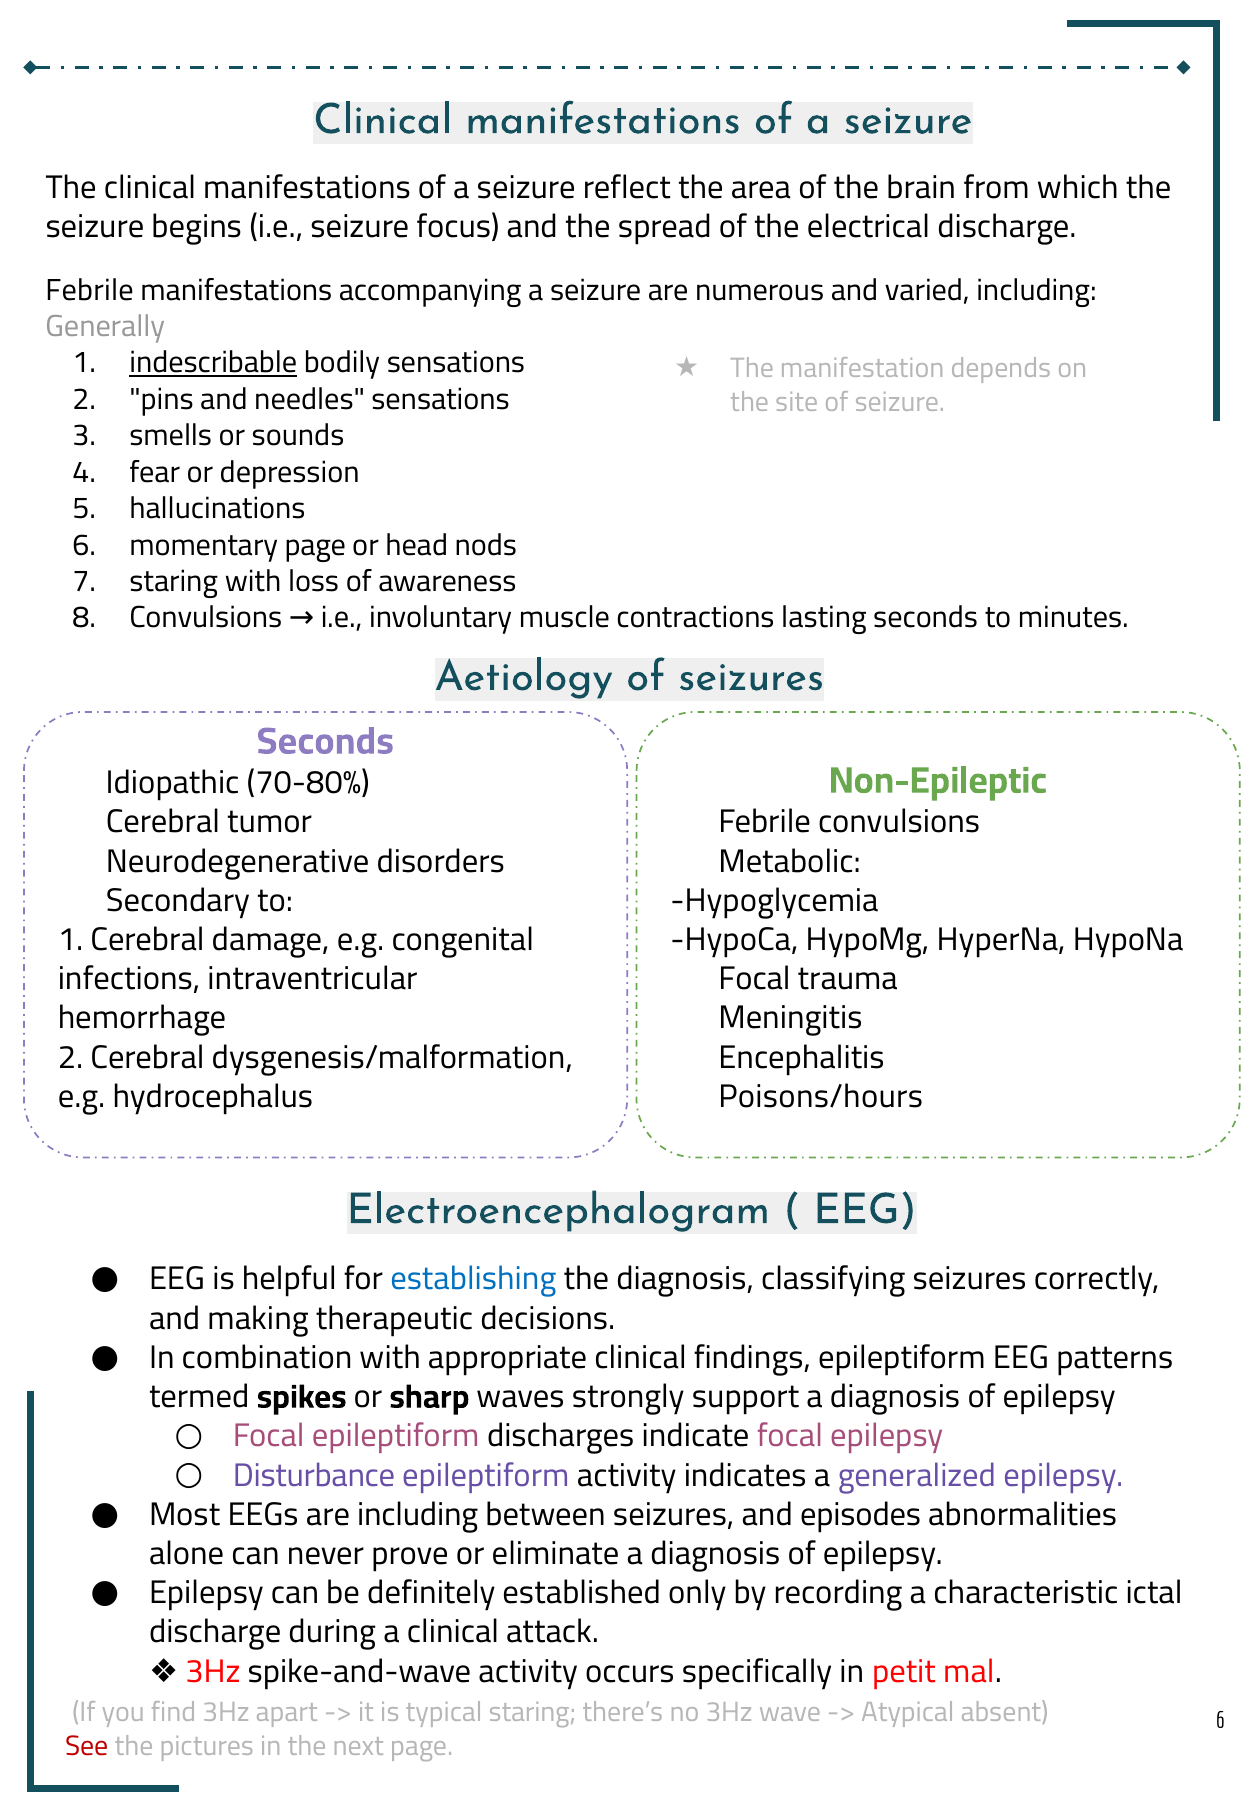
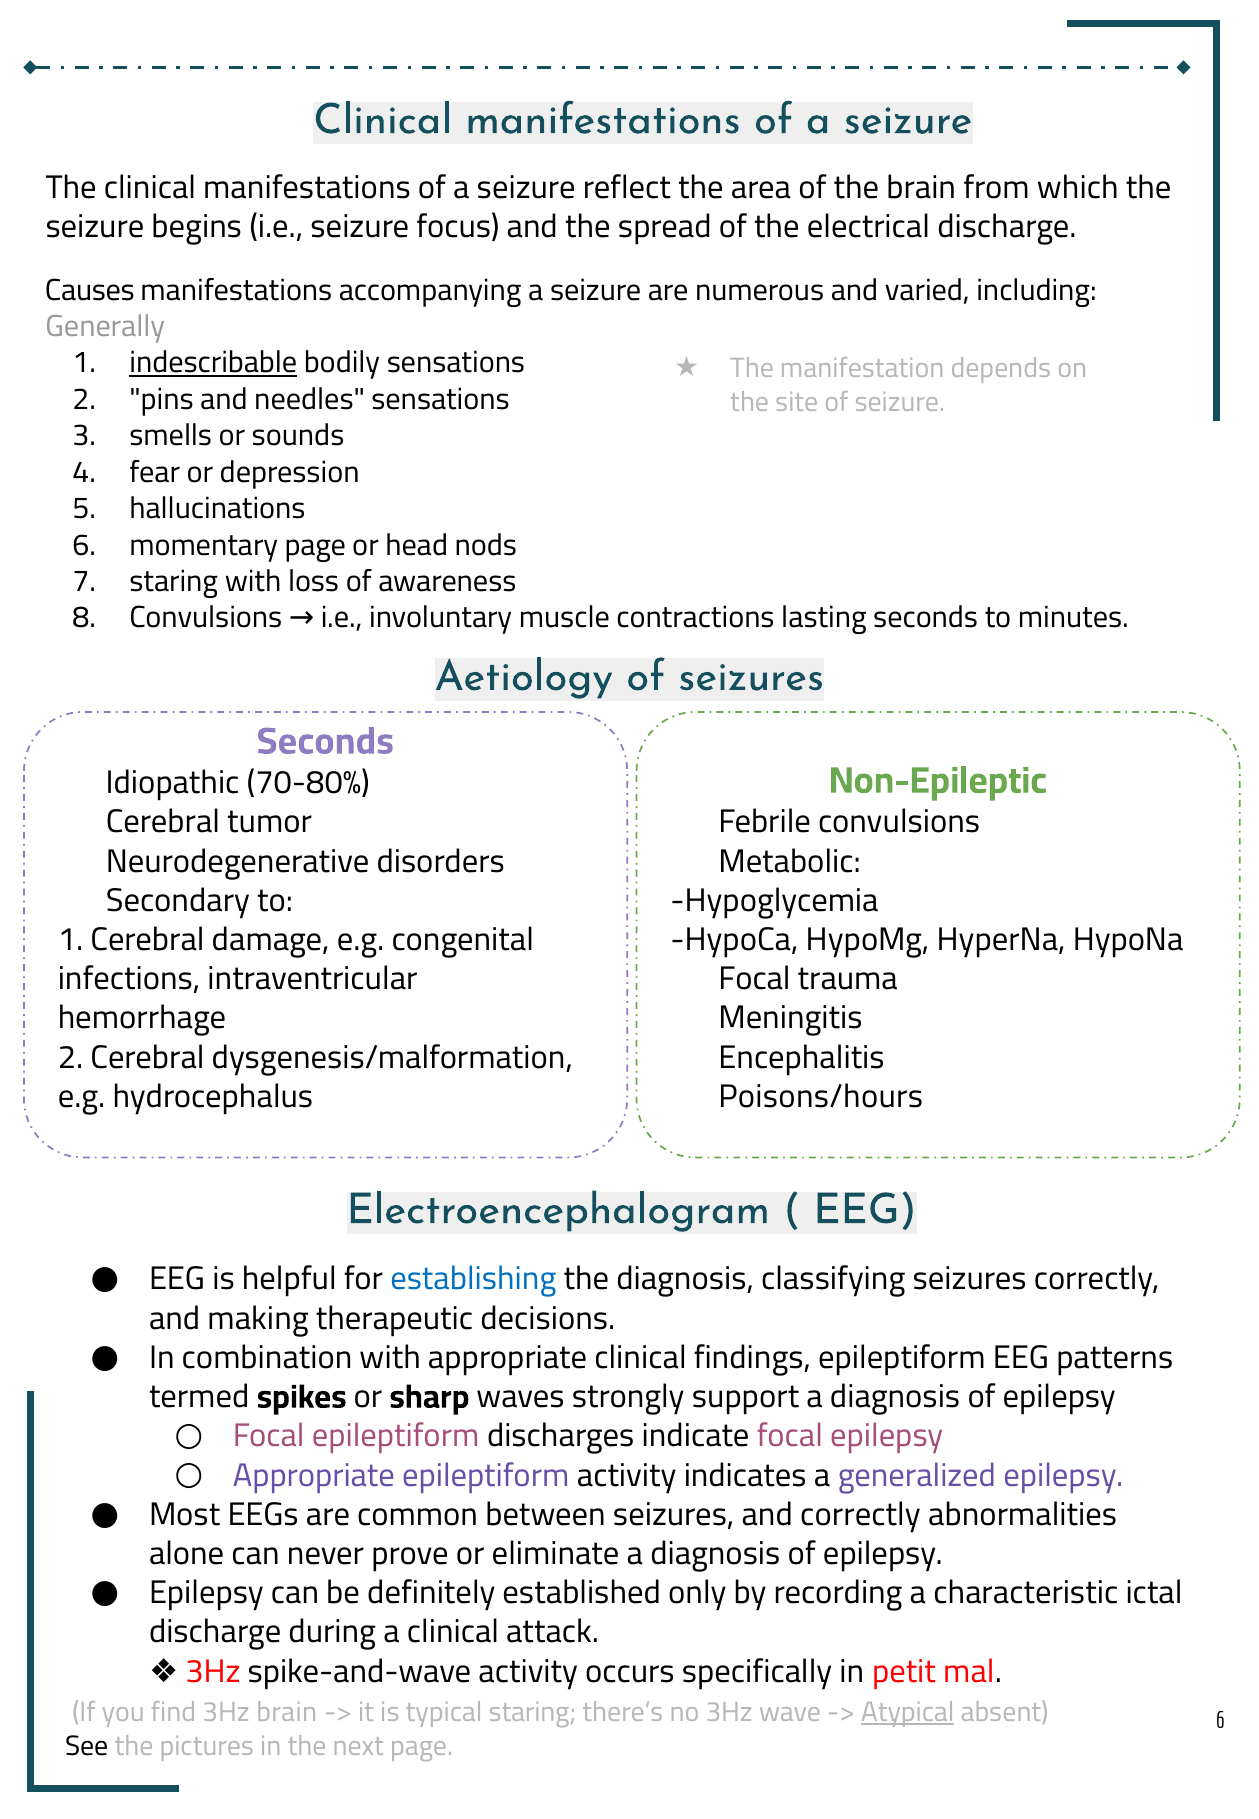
Febrile at (90, 290): Febrile -> Causes
Disturbance at (314, 1474): Disturbance -> Appropriate
are including: including -> common
and episodes: episodes -> correctly
3Hz apart: apart -> brain
Atypical underline: none -> present
See colour: red -> black
